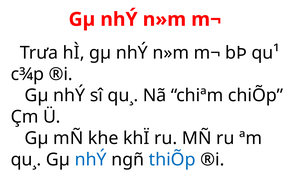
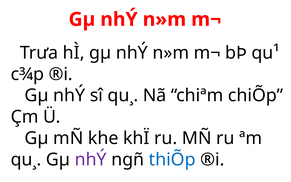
nhÝ at (91, 159) colour: blue -> purple
